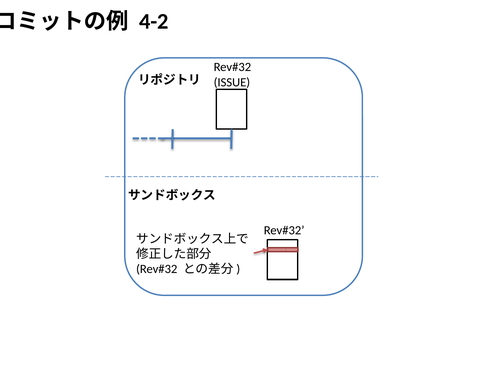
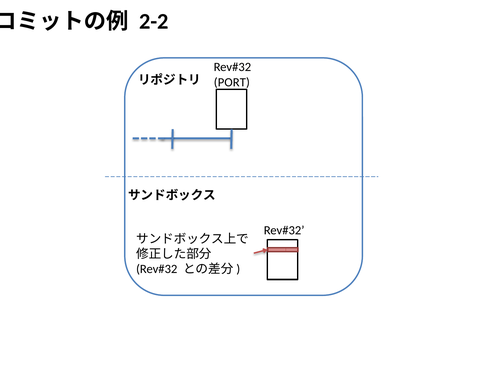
4-2: 4-2 -> 2-2
ISSUE: ISSUE -> PORT
